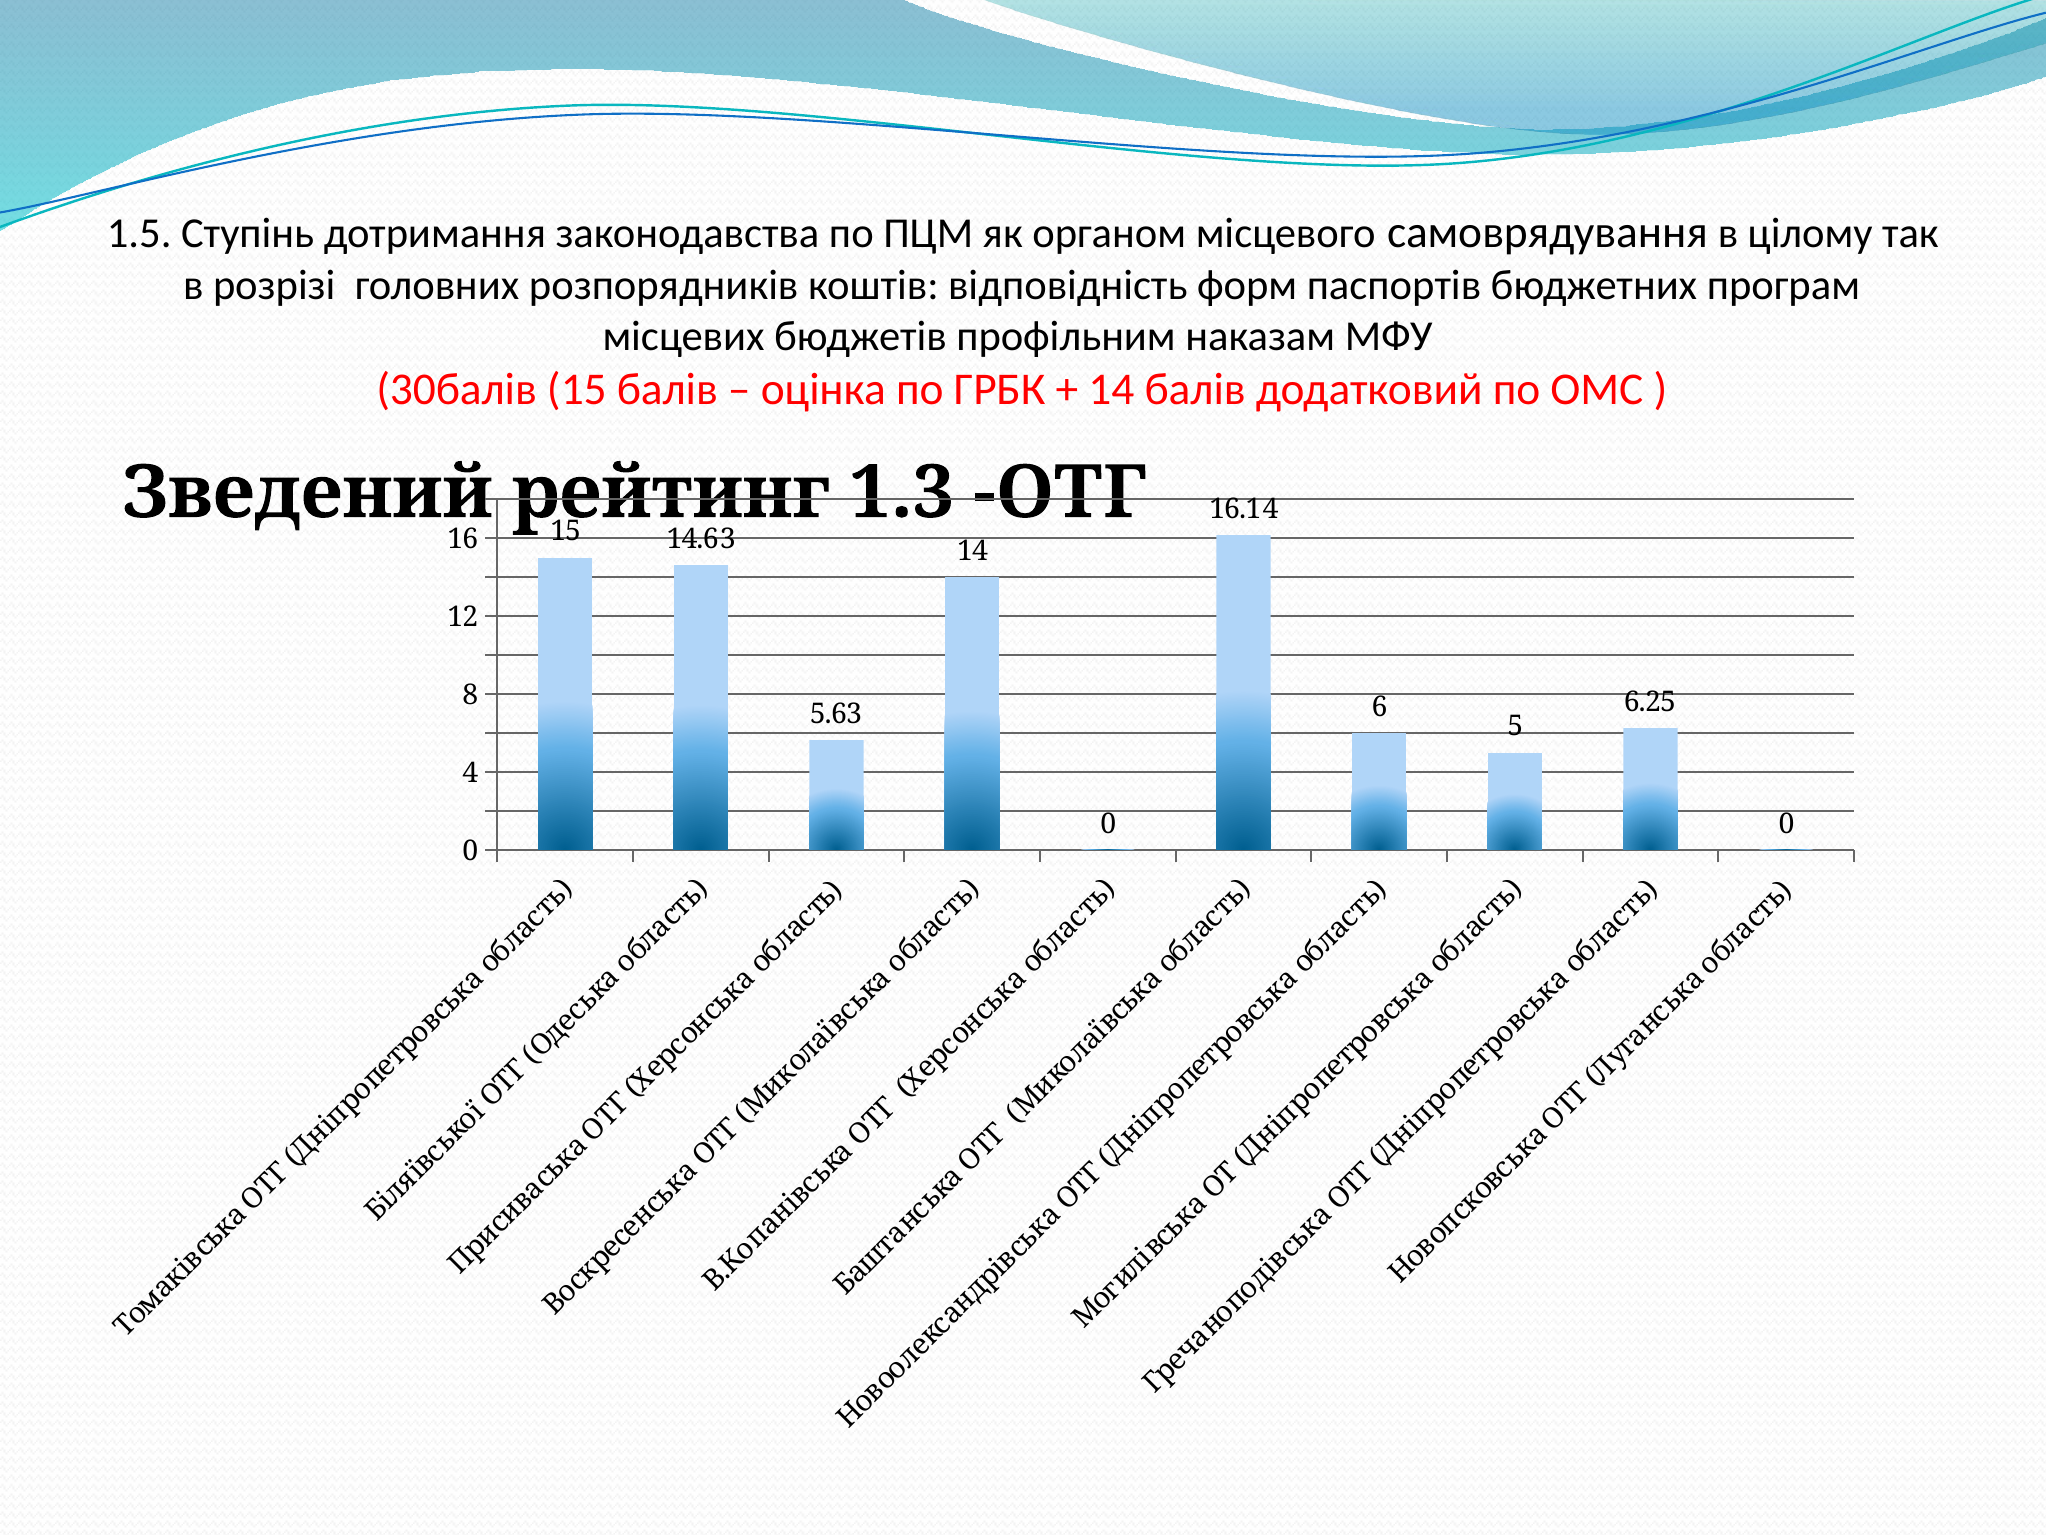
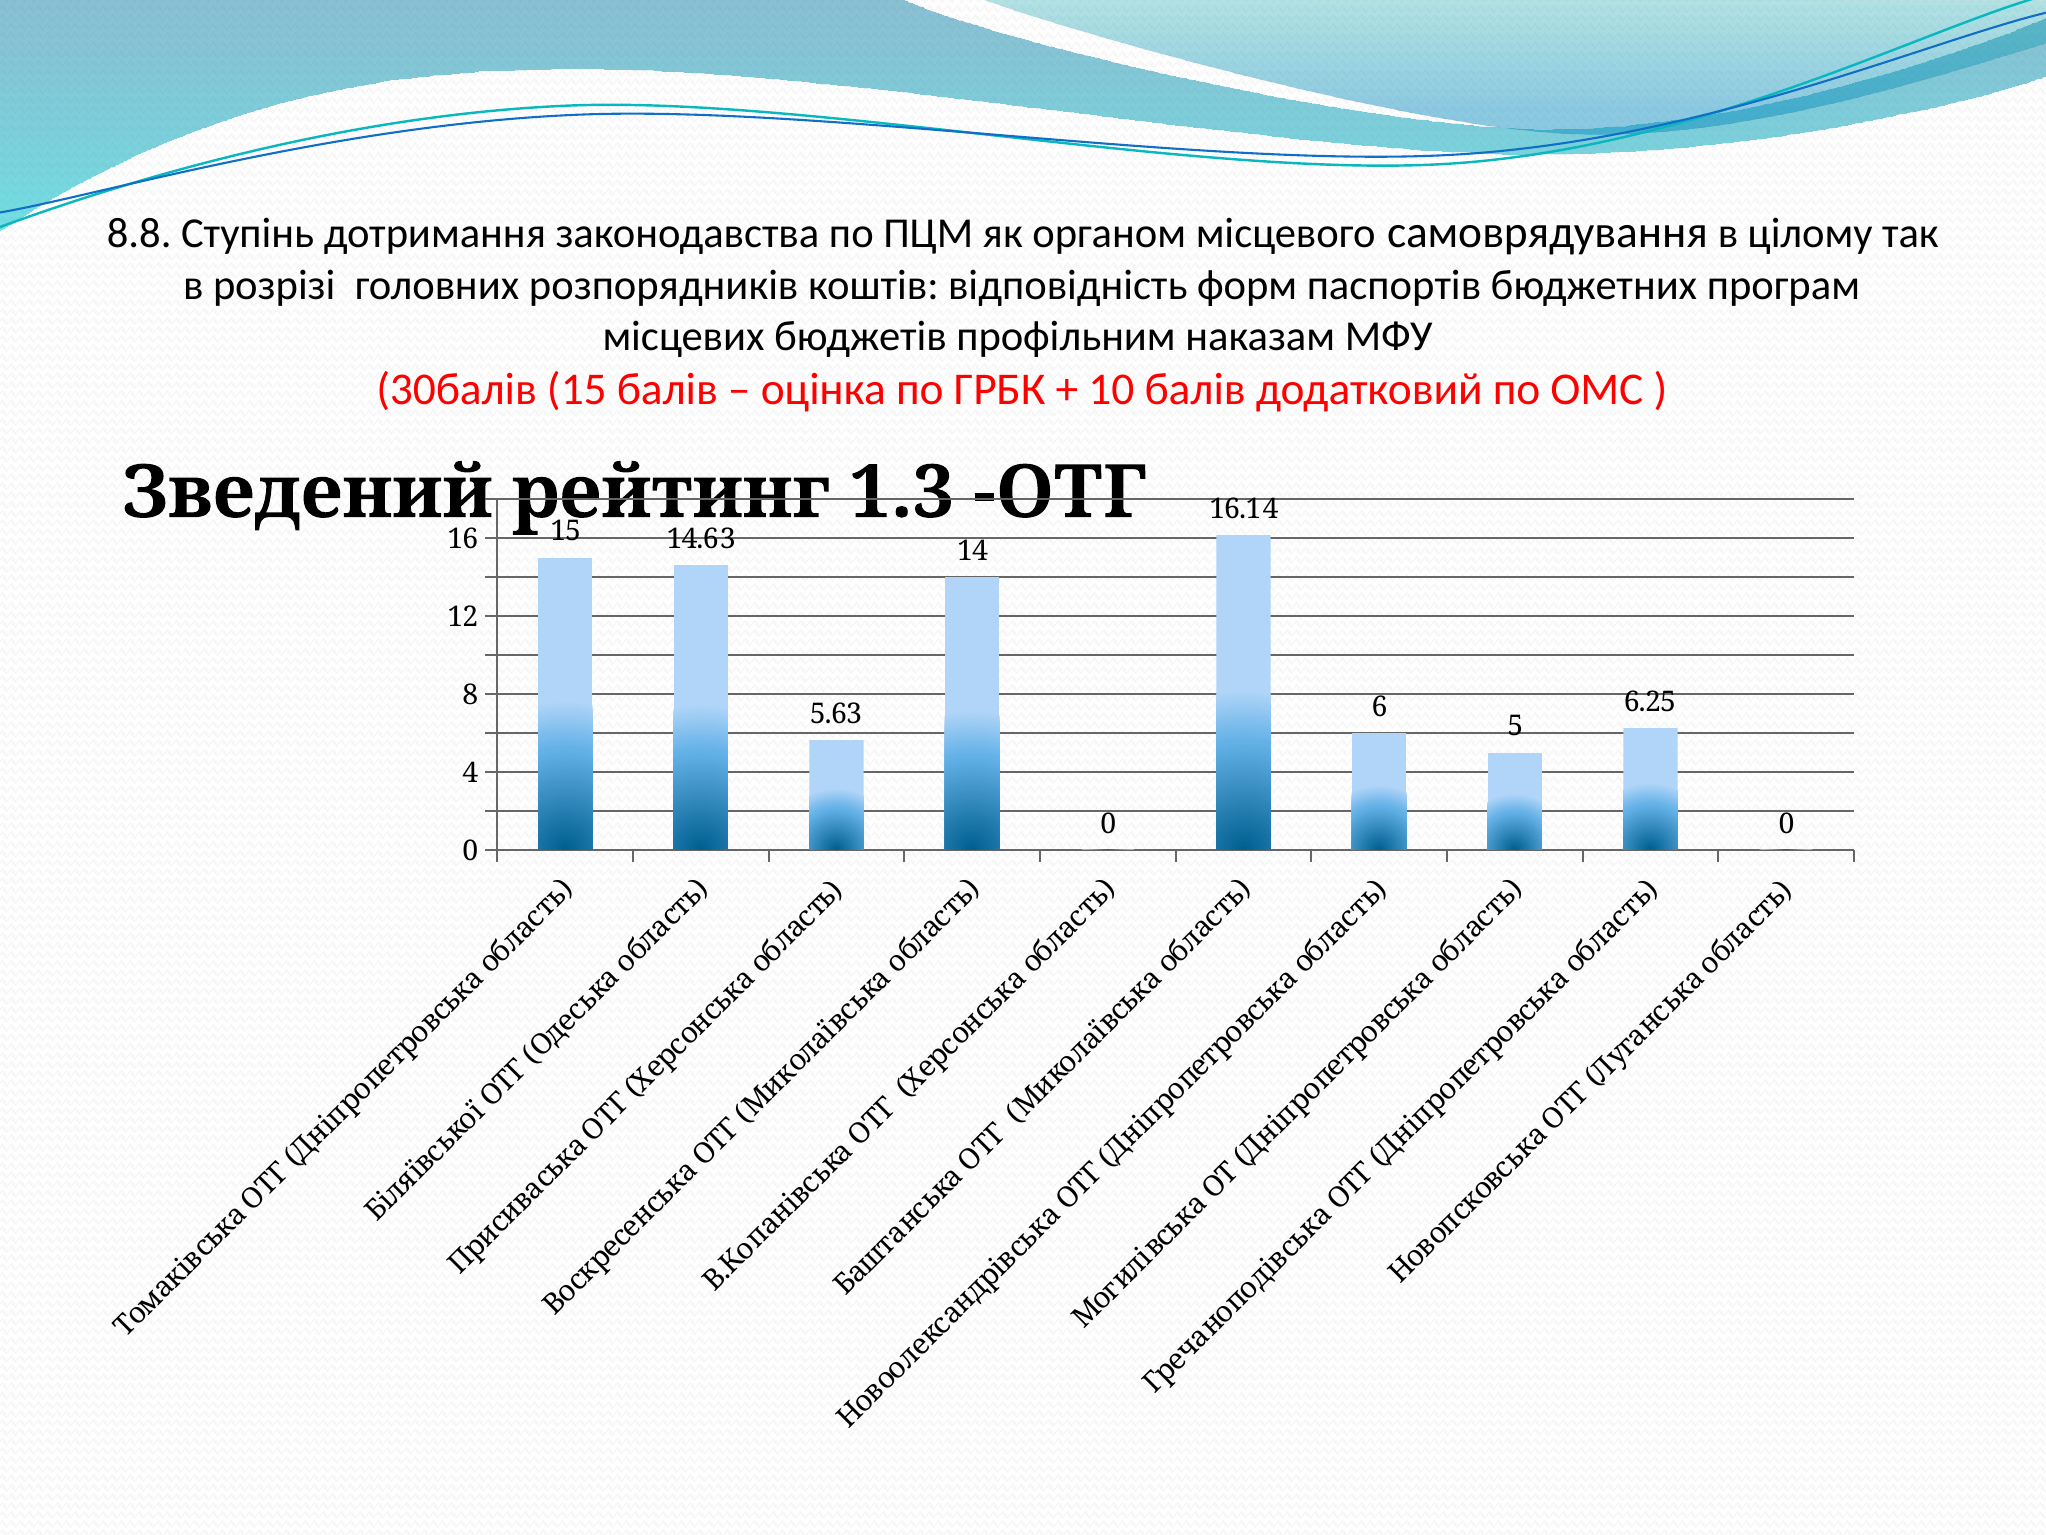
1.5: 1.5 -> 8.8
14 at (1111, 389): 14 -> 10
